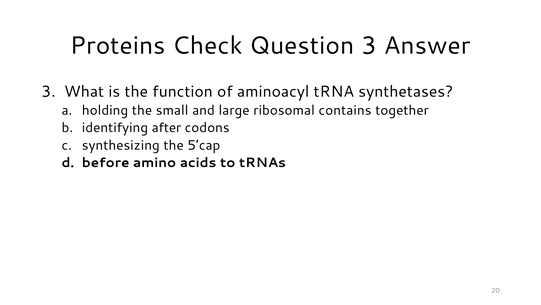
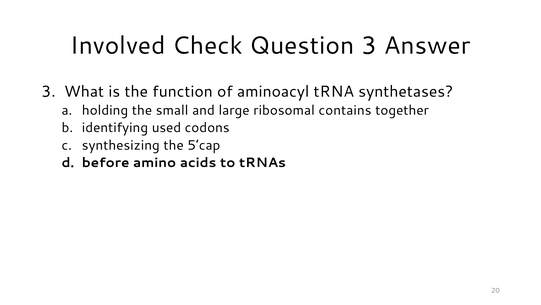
Proteins: Proteins -> Involved
after: after -> used
